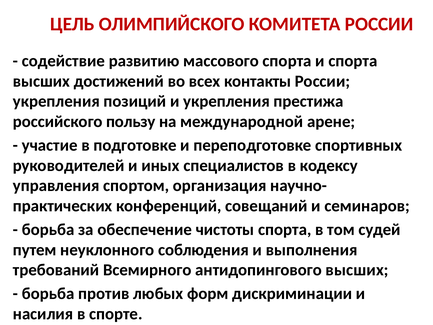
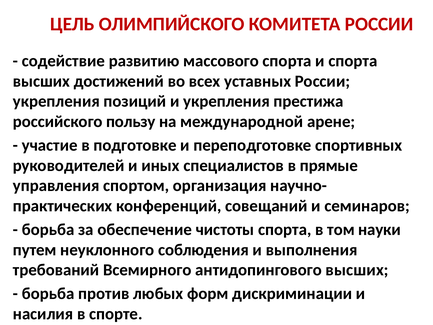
контакты: контакты -> уставных
кодексу: кодексу -> прямые
судей: судей -> науки
